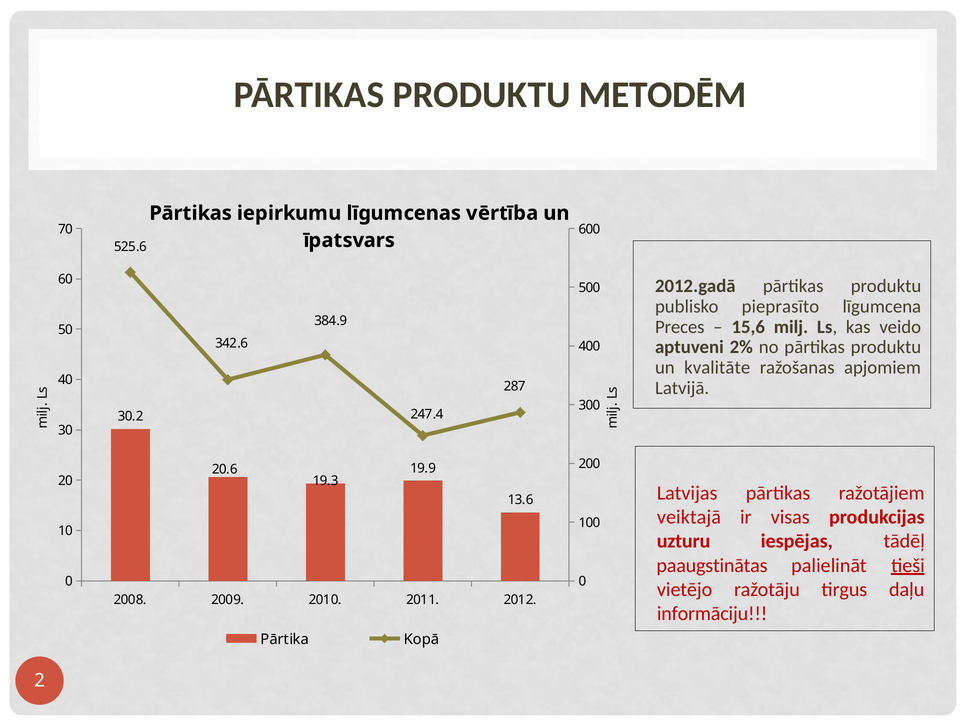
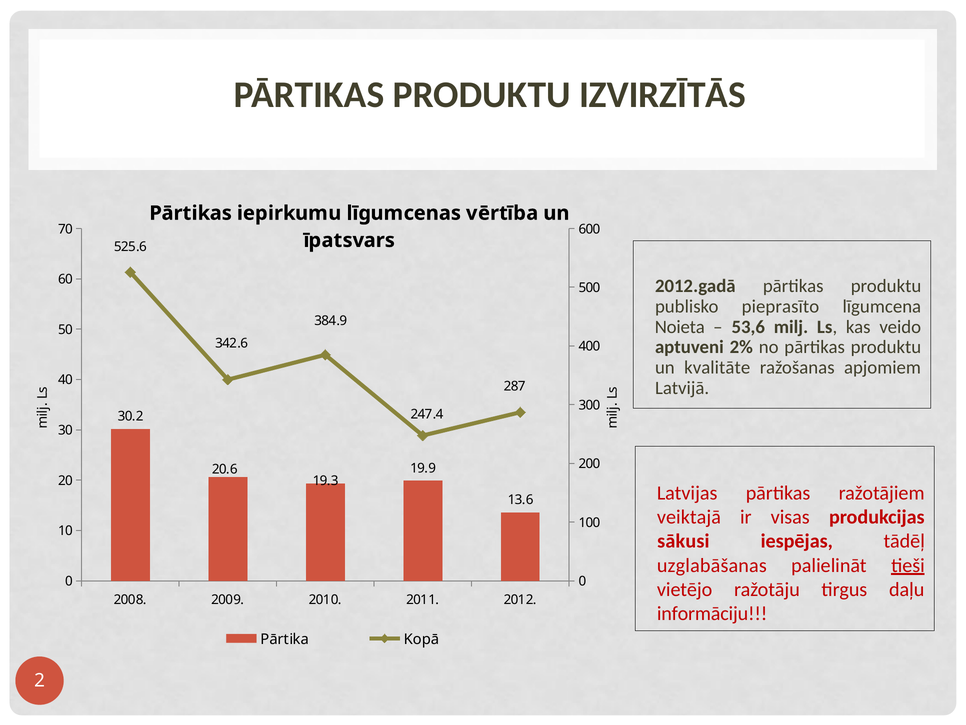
METODĒM: METODĒM -> IZVIRZĪTĀS
Preces: Preces -> Noieta
15,6: 15,6 -> 53,6
uzturu: uzturu -> sākusi
paaugstinātas: paaugstinātas -> uzglabāšanas
